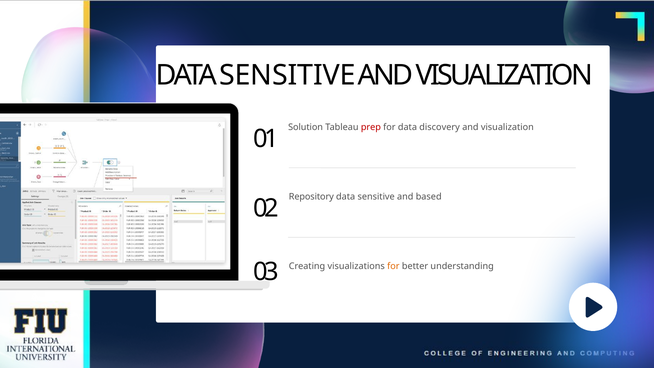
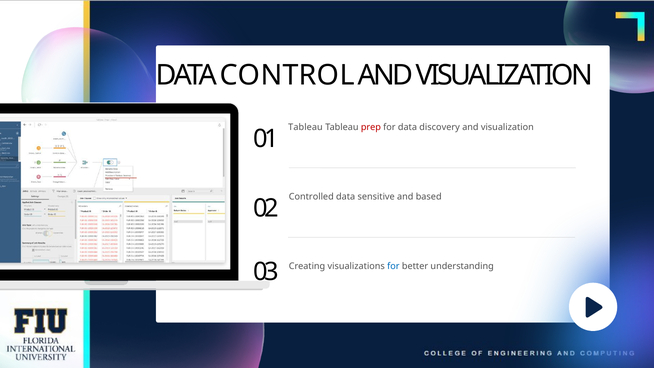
SENSITIVE at (287, 75): SENSITIVE -> CONTROL
Solution at (306, 127): Solution -> Tableau
Repository: Repository -> Controlled
for at (393, 266) colour: orange -> blue
